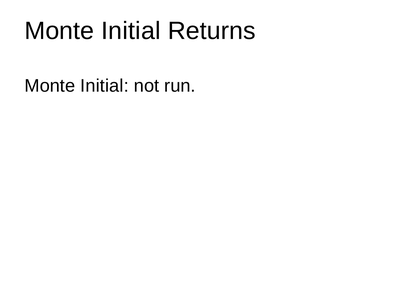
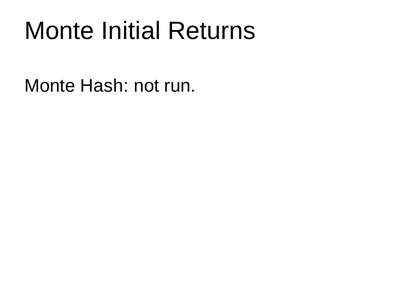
Initial at (104, 86): Initial -> Hash
